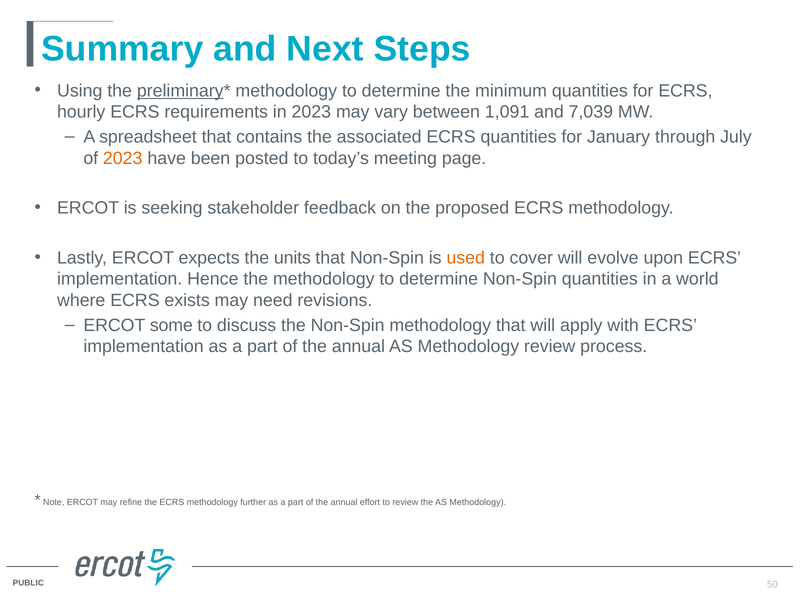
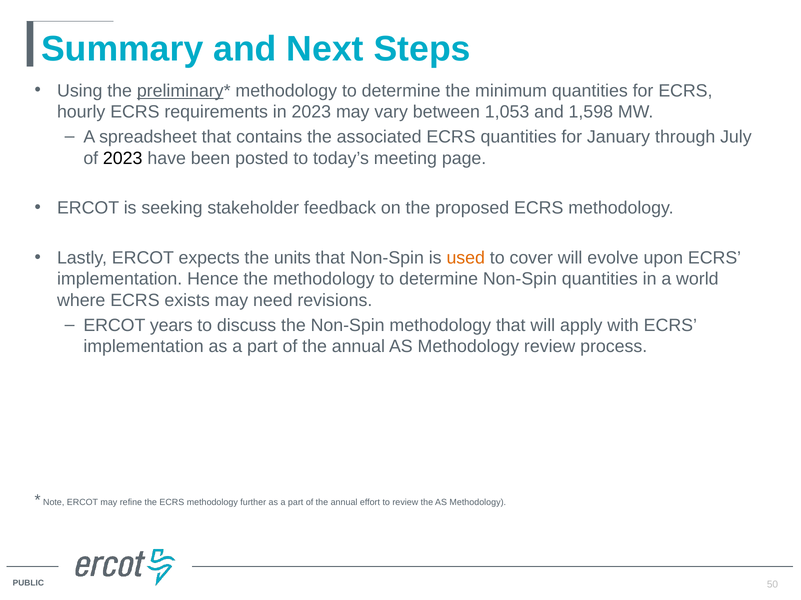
1,091: 1,091 -> 1,053
7,039: 7,039 -> 1,598
2023 at (123, 158) colour: orange -> black
some: some -> years
